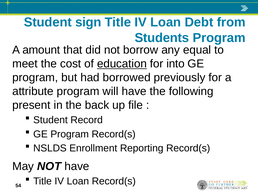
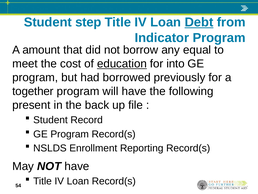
sign: sign -> step
Debt underline: none -> present
Students: Students -> Indicator
attribute: attribute -> together
